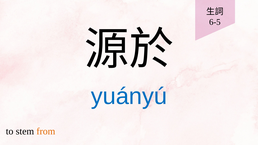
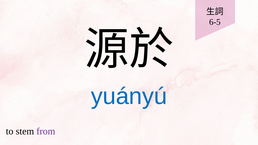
from colour: orange -> purple
